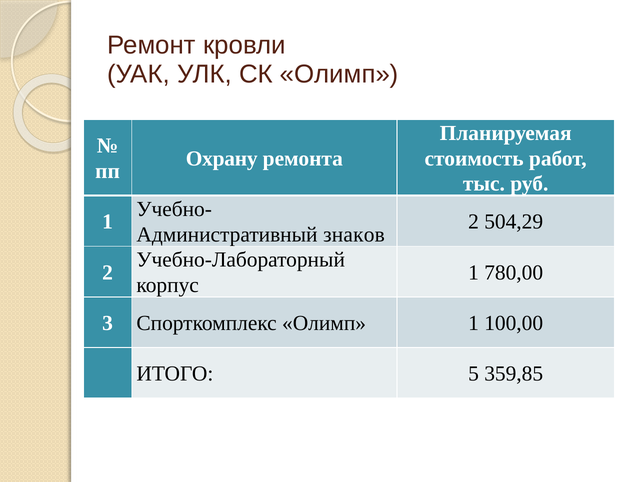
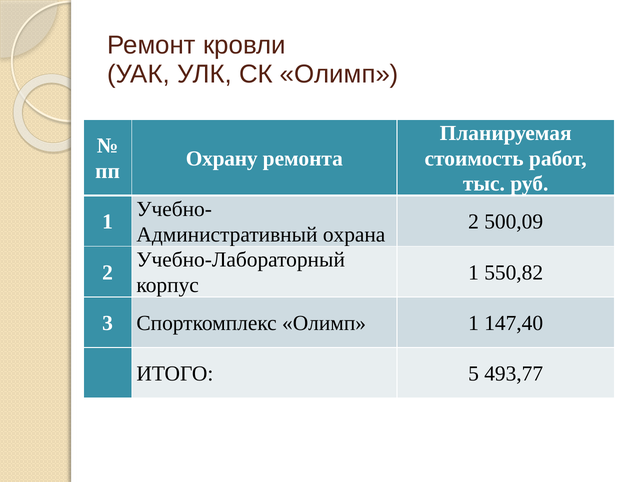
504,29: 504,29 -> 500,09
знаков: знаков -> охрана
780,00: 780,00 -> 550,82
100,00: 100,00 -> 147,40
359,85: 359,85 -> 493,77
